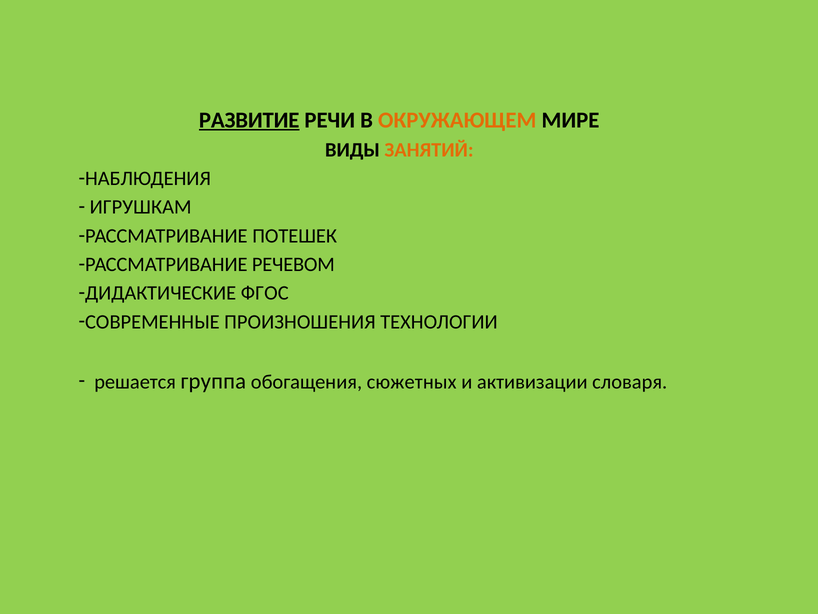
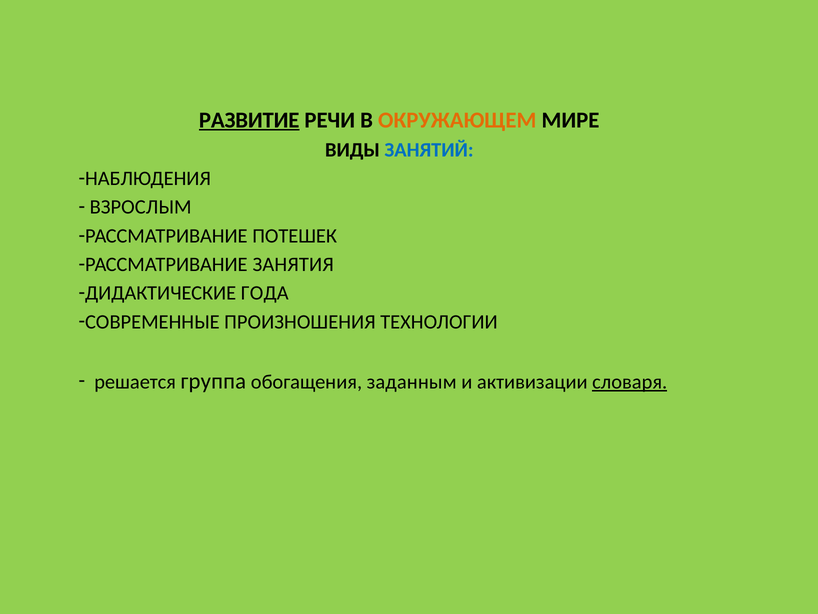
ЗАНЯТИЙ colour: orange -> blue
ИГРУШКАМ: ИГРУШКАМ -> ВЗРОСЛЫМ
РЕЧЕВОМ: РЕЧЕВОМ -> ЗАНЯТИЯ
ФГОС: ФГОС -> ГОДА
сюжетных: сюжетных -> заданным
словаря underline: none -> present
